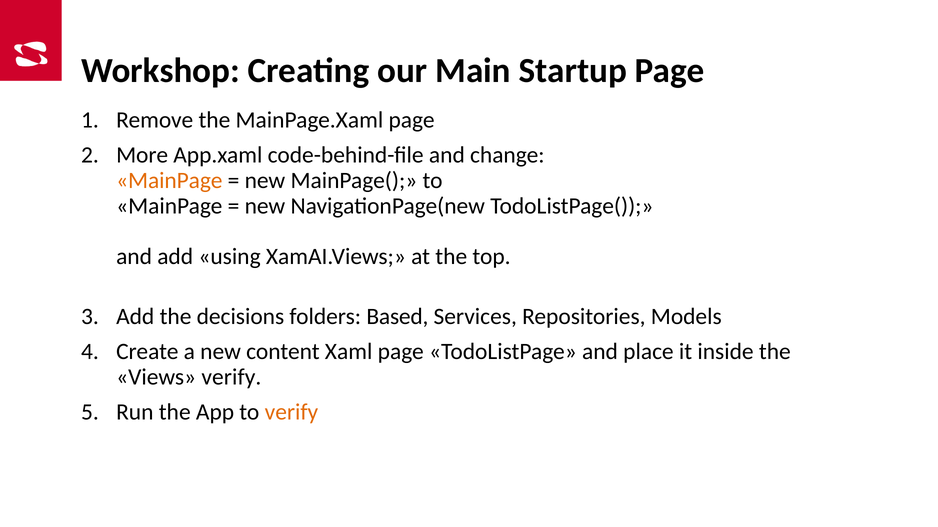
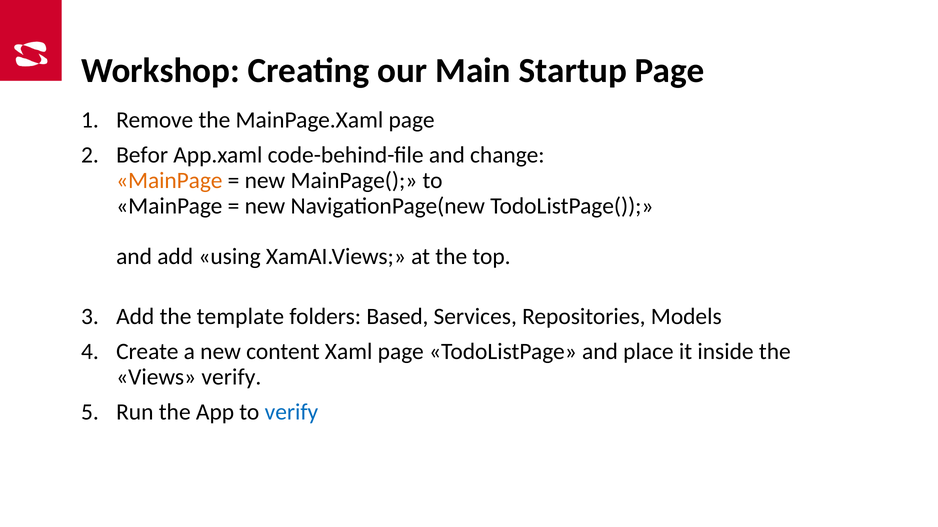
More: More -> Befor
decisions: decisions -> template
verify at (291, 413) colour: orange -> blue
